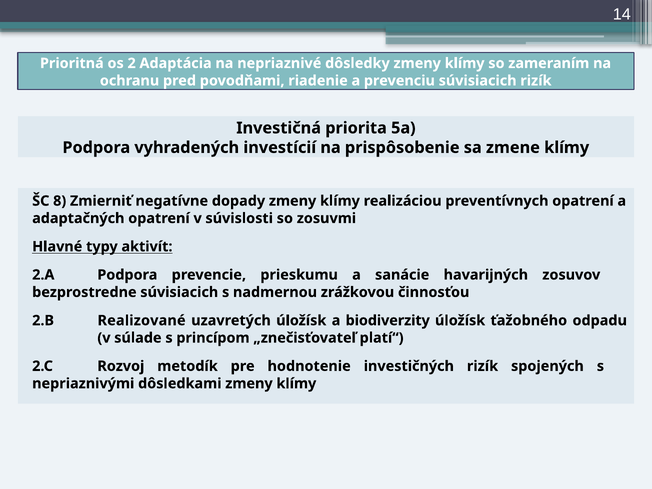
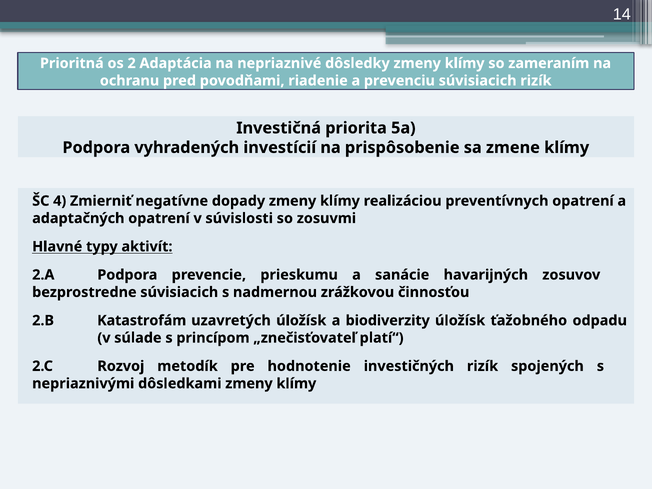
8: 8 -> 4
Realizované: Realizované -> Katastrofám
